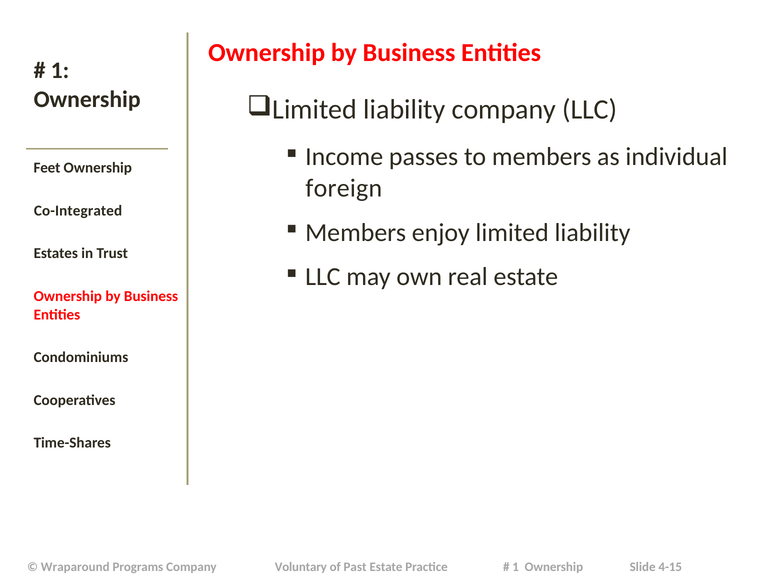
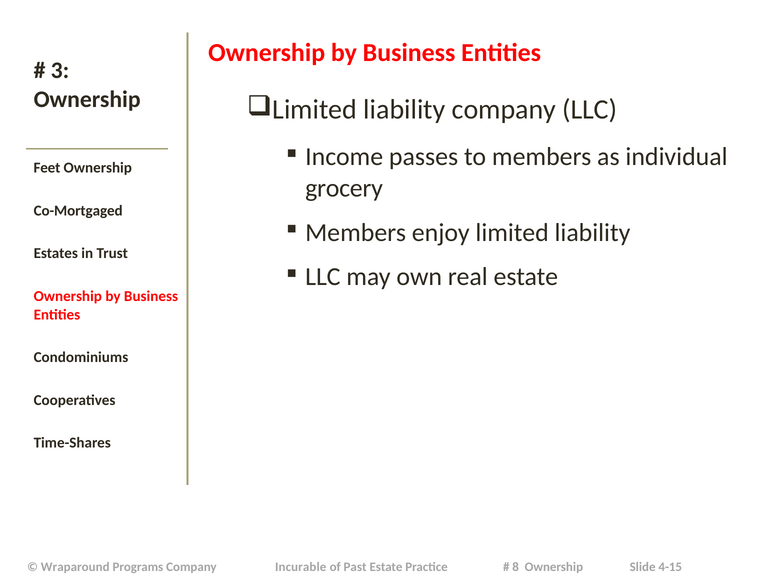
1 at (60, 71): 1 -> 3
foreign: foreign -> grocery
Co-Integrated: Co-Integrated -> Co-Mortgaged
Voluntary: Voluntary -> Incurable
1 at (516, 567): 1 -> 8
